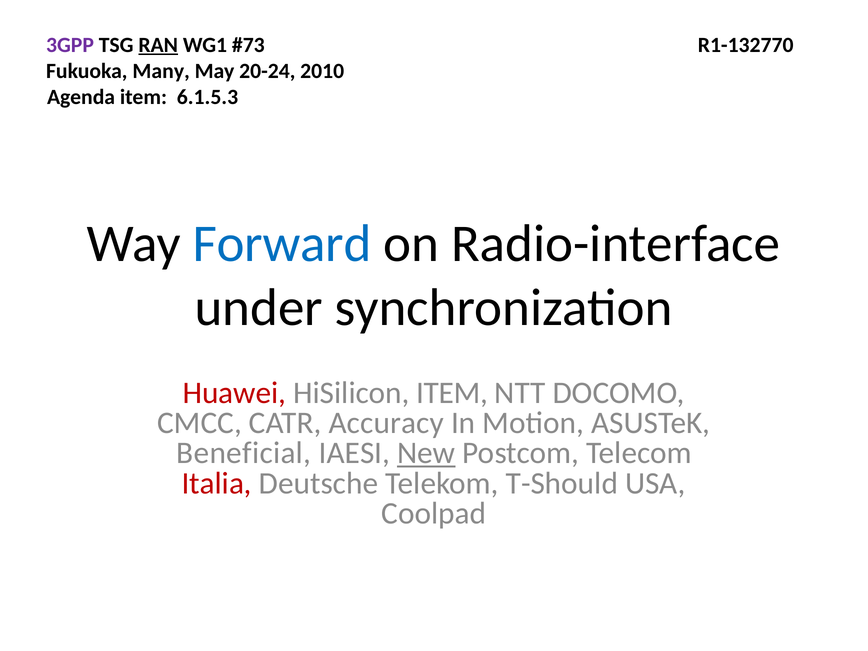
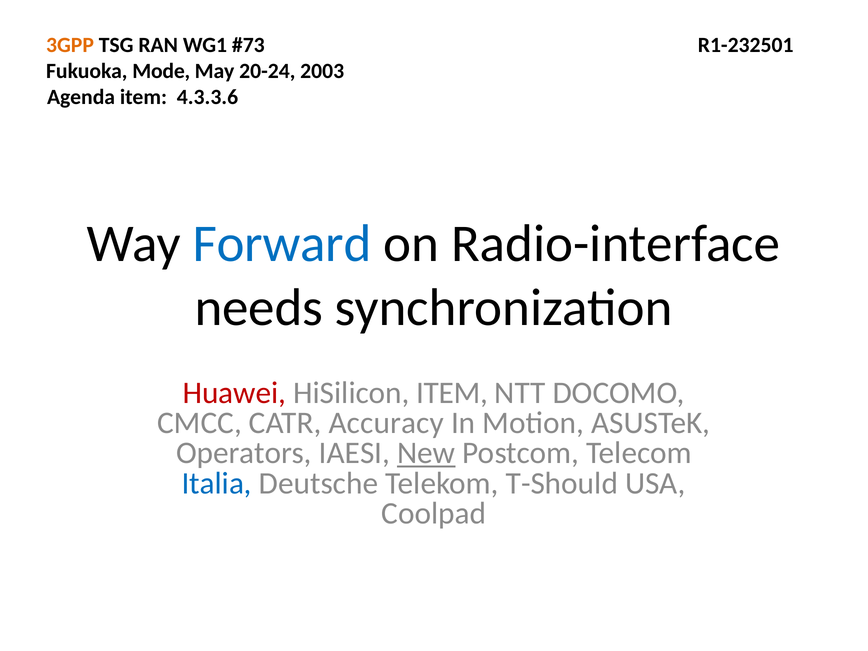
3GPP colour: purple -> orange
RAN underline: present -> none
R1-132770: R1-132770 -> R1-232501
Many: Many -> Mode
2010: 2010 -> 2003
6.1.5.3: 6.1.5.3 -> 4.3.3.6
under: under -> needs
Beneficial: Beneficial -> Operators
Italia colour: red -> blue
